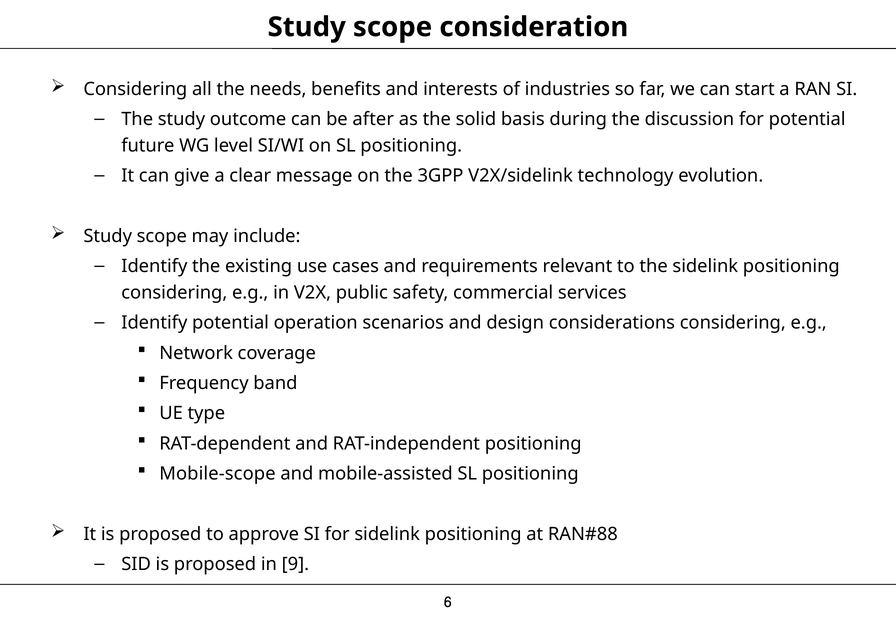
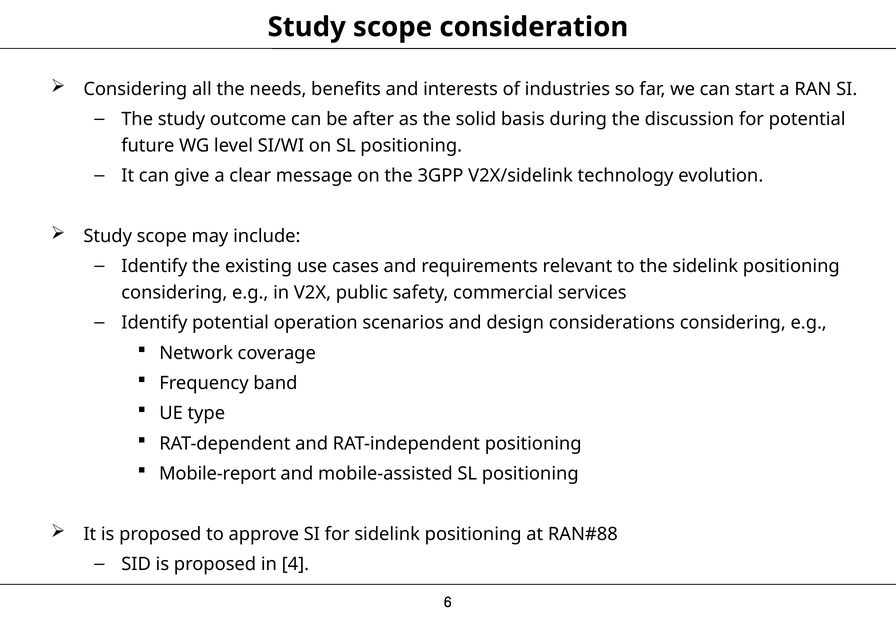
Mobile-scope: Mobile-scope -> Mobile-report
9: 9 -> 4
